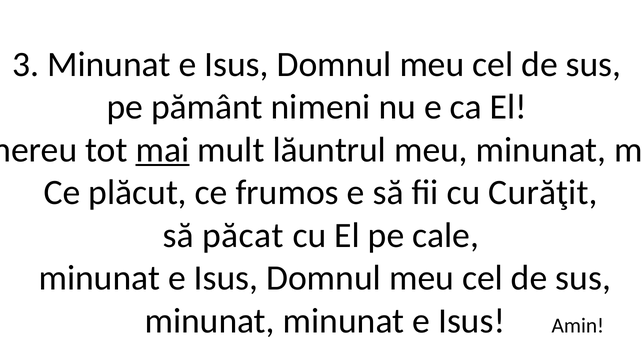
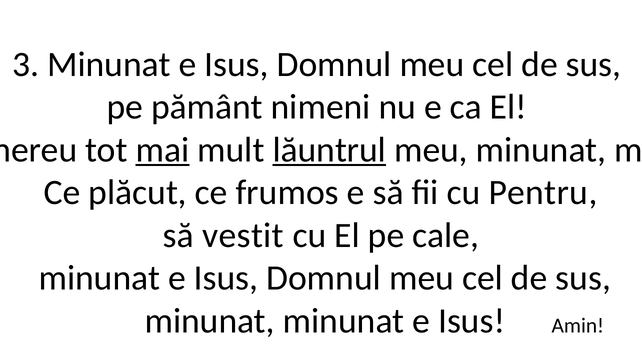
lăuntrul underline: none -> present
Curăţit: Curăţit -> Pentru
păcat: păcat -> vestit
